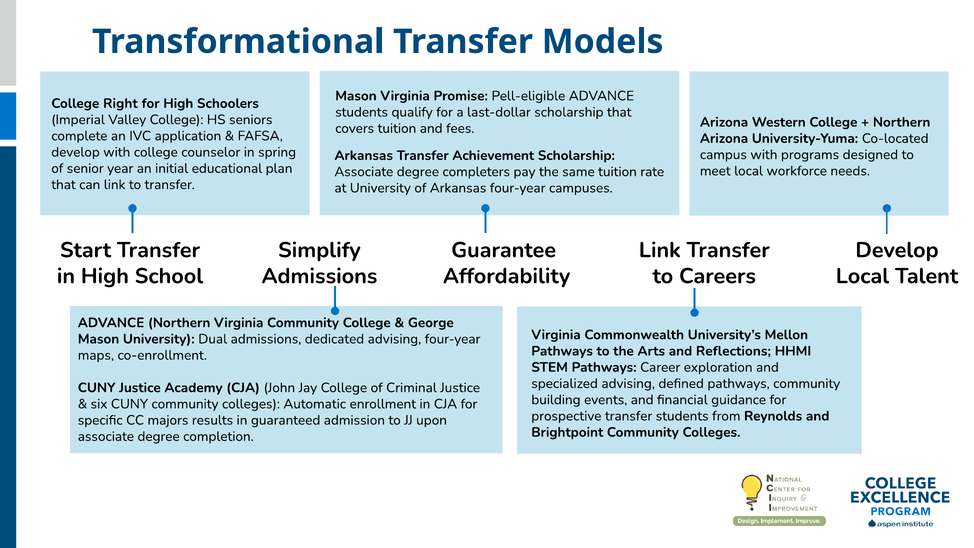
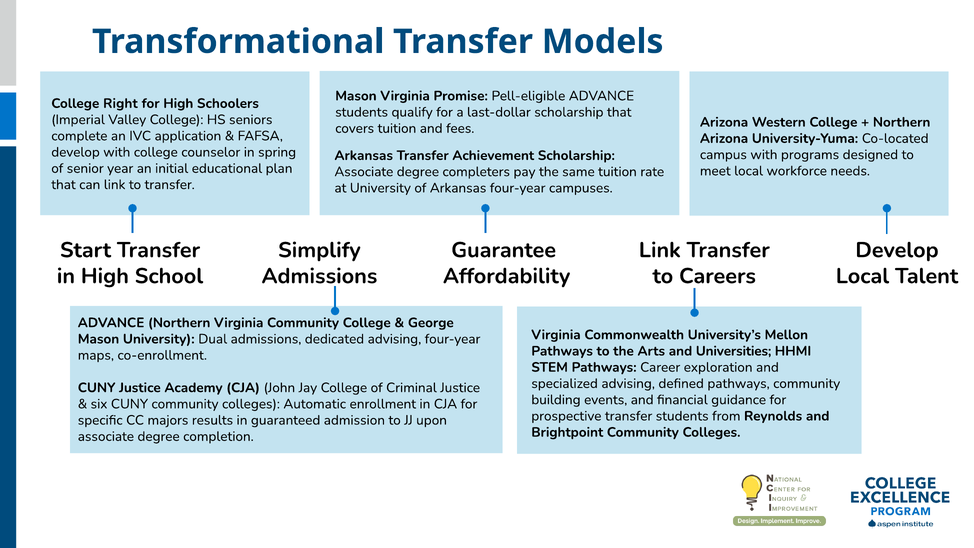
Reflections: Reflections -> Universities
